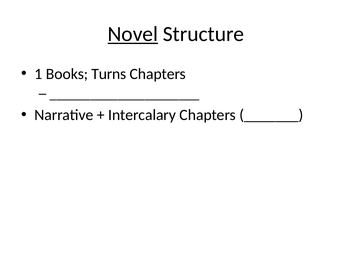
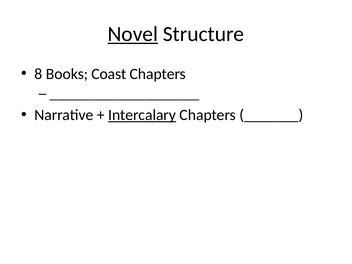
1: 1 -> 8
Turns: Turns -> Coast
Intercalary underline: none -> present
